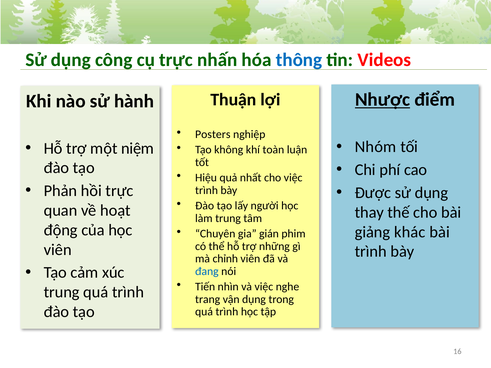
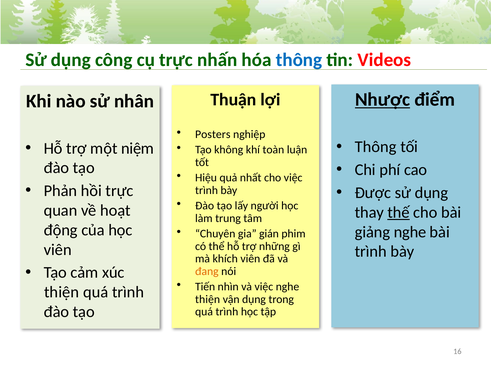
hành: hành -> nhân
Nhóm at (376, 147): Nhóm -> Thông
thế underline: none -> present
giảng khác: khác -> nghe
chỉnh: chỉnh -> khích
đang colour: blue -> orange
trung at (62, 292): trung -> thiện
trang at (208, 299): trang -> thiện
